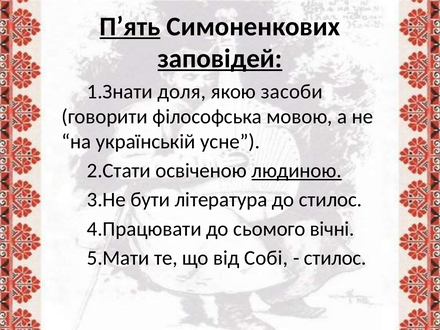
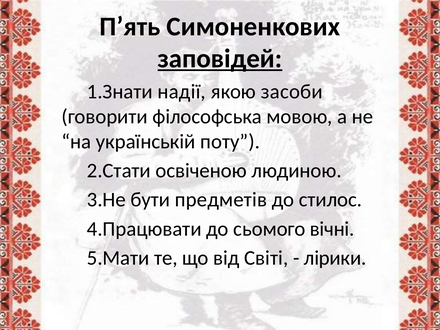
П’ять underline: present -> none
доля: доля -> надії
усне: усне -> поту
людиною underline: present -> none
література: література -> предметів
Собі: Собі -> Світі
стилос at (335, 258): стилос -> лірики
